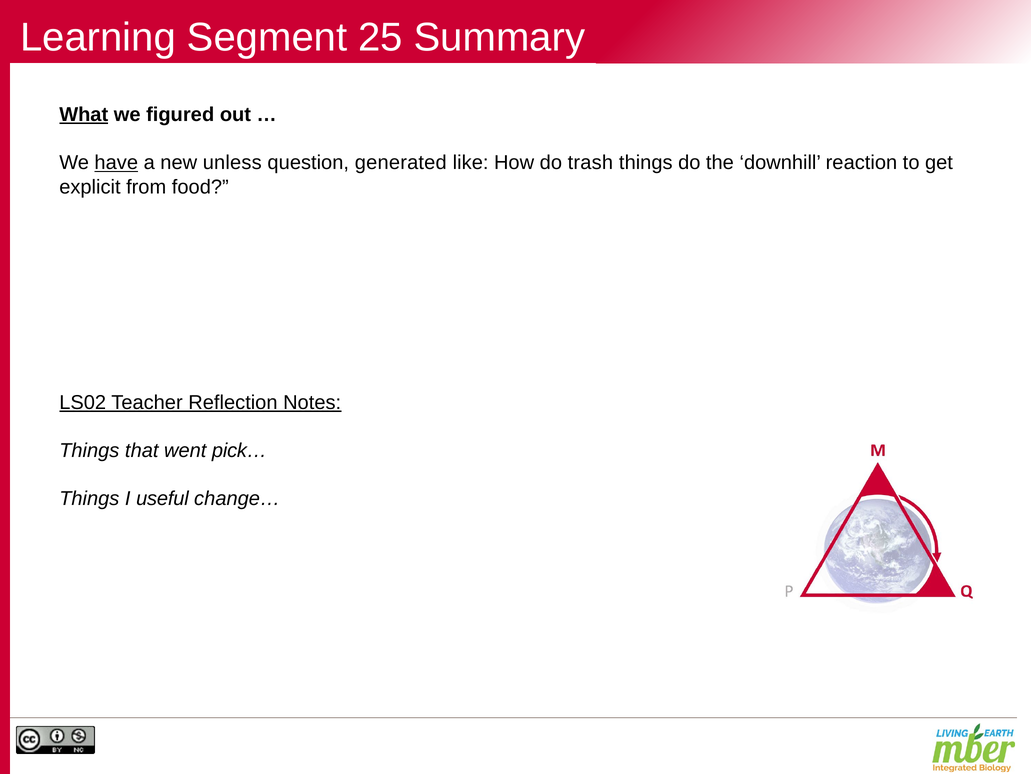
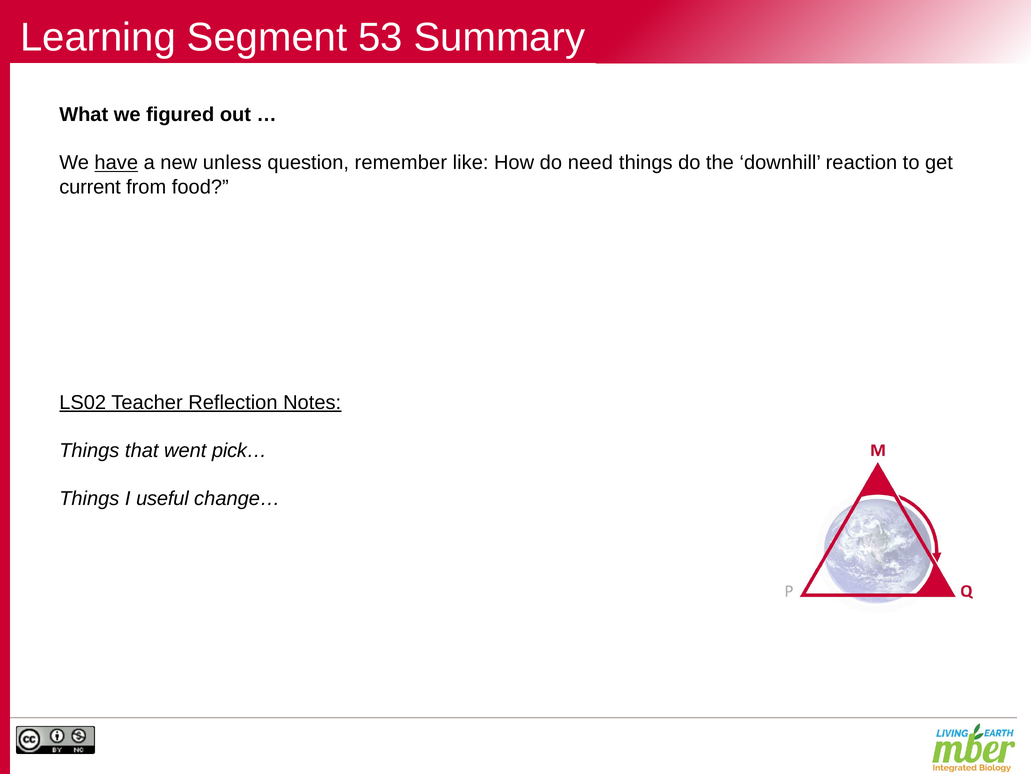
25: 25 -> 53
What underline: present -> none
generated: generated -> remember
trash: trash -> need
explicit: explicit -> current
